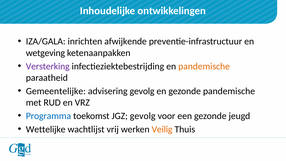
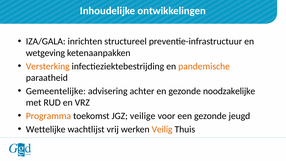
afwijkende: afwijkende -> structureel
Versterking colour: purple -> orange
advisering gevolg: gevolg -> achter
gezonde pandemische: pandemische -> noodzakelijke
Programma colour: blue -> orange
JGZ gevolg: gevolg -> veilige
